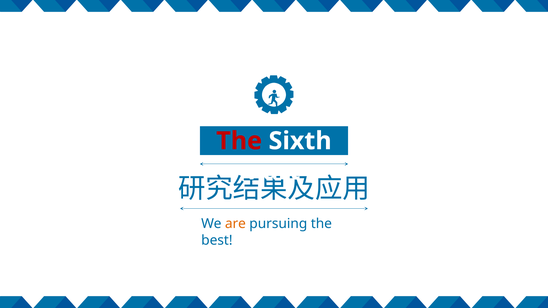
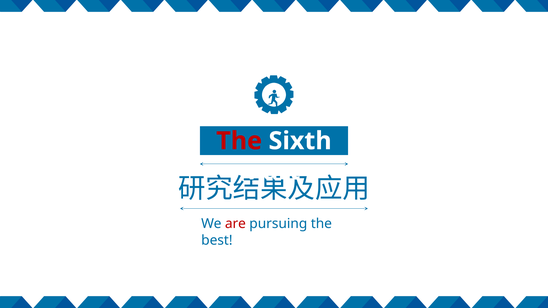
are colour: orange -> red
